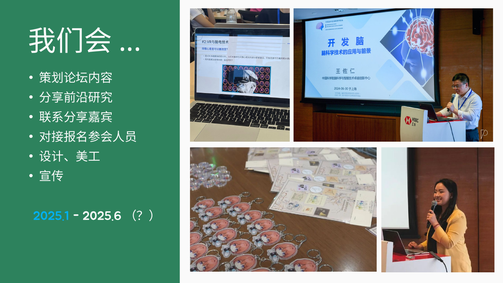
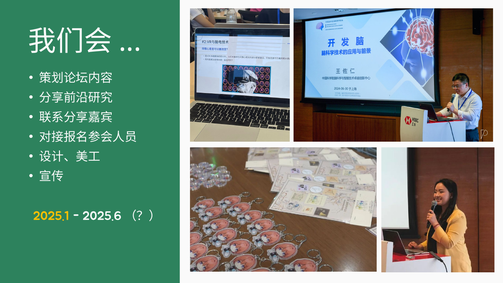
2025.1 colour: light blue -> yellow
